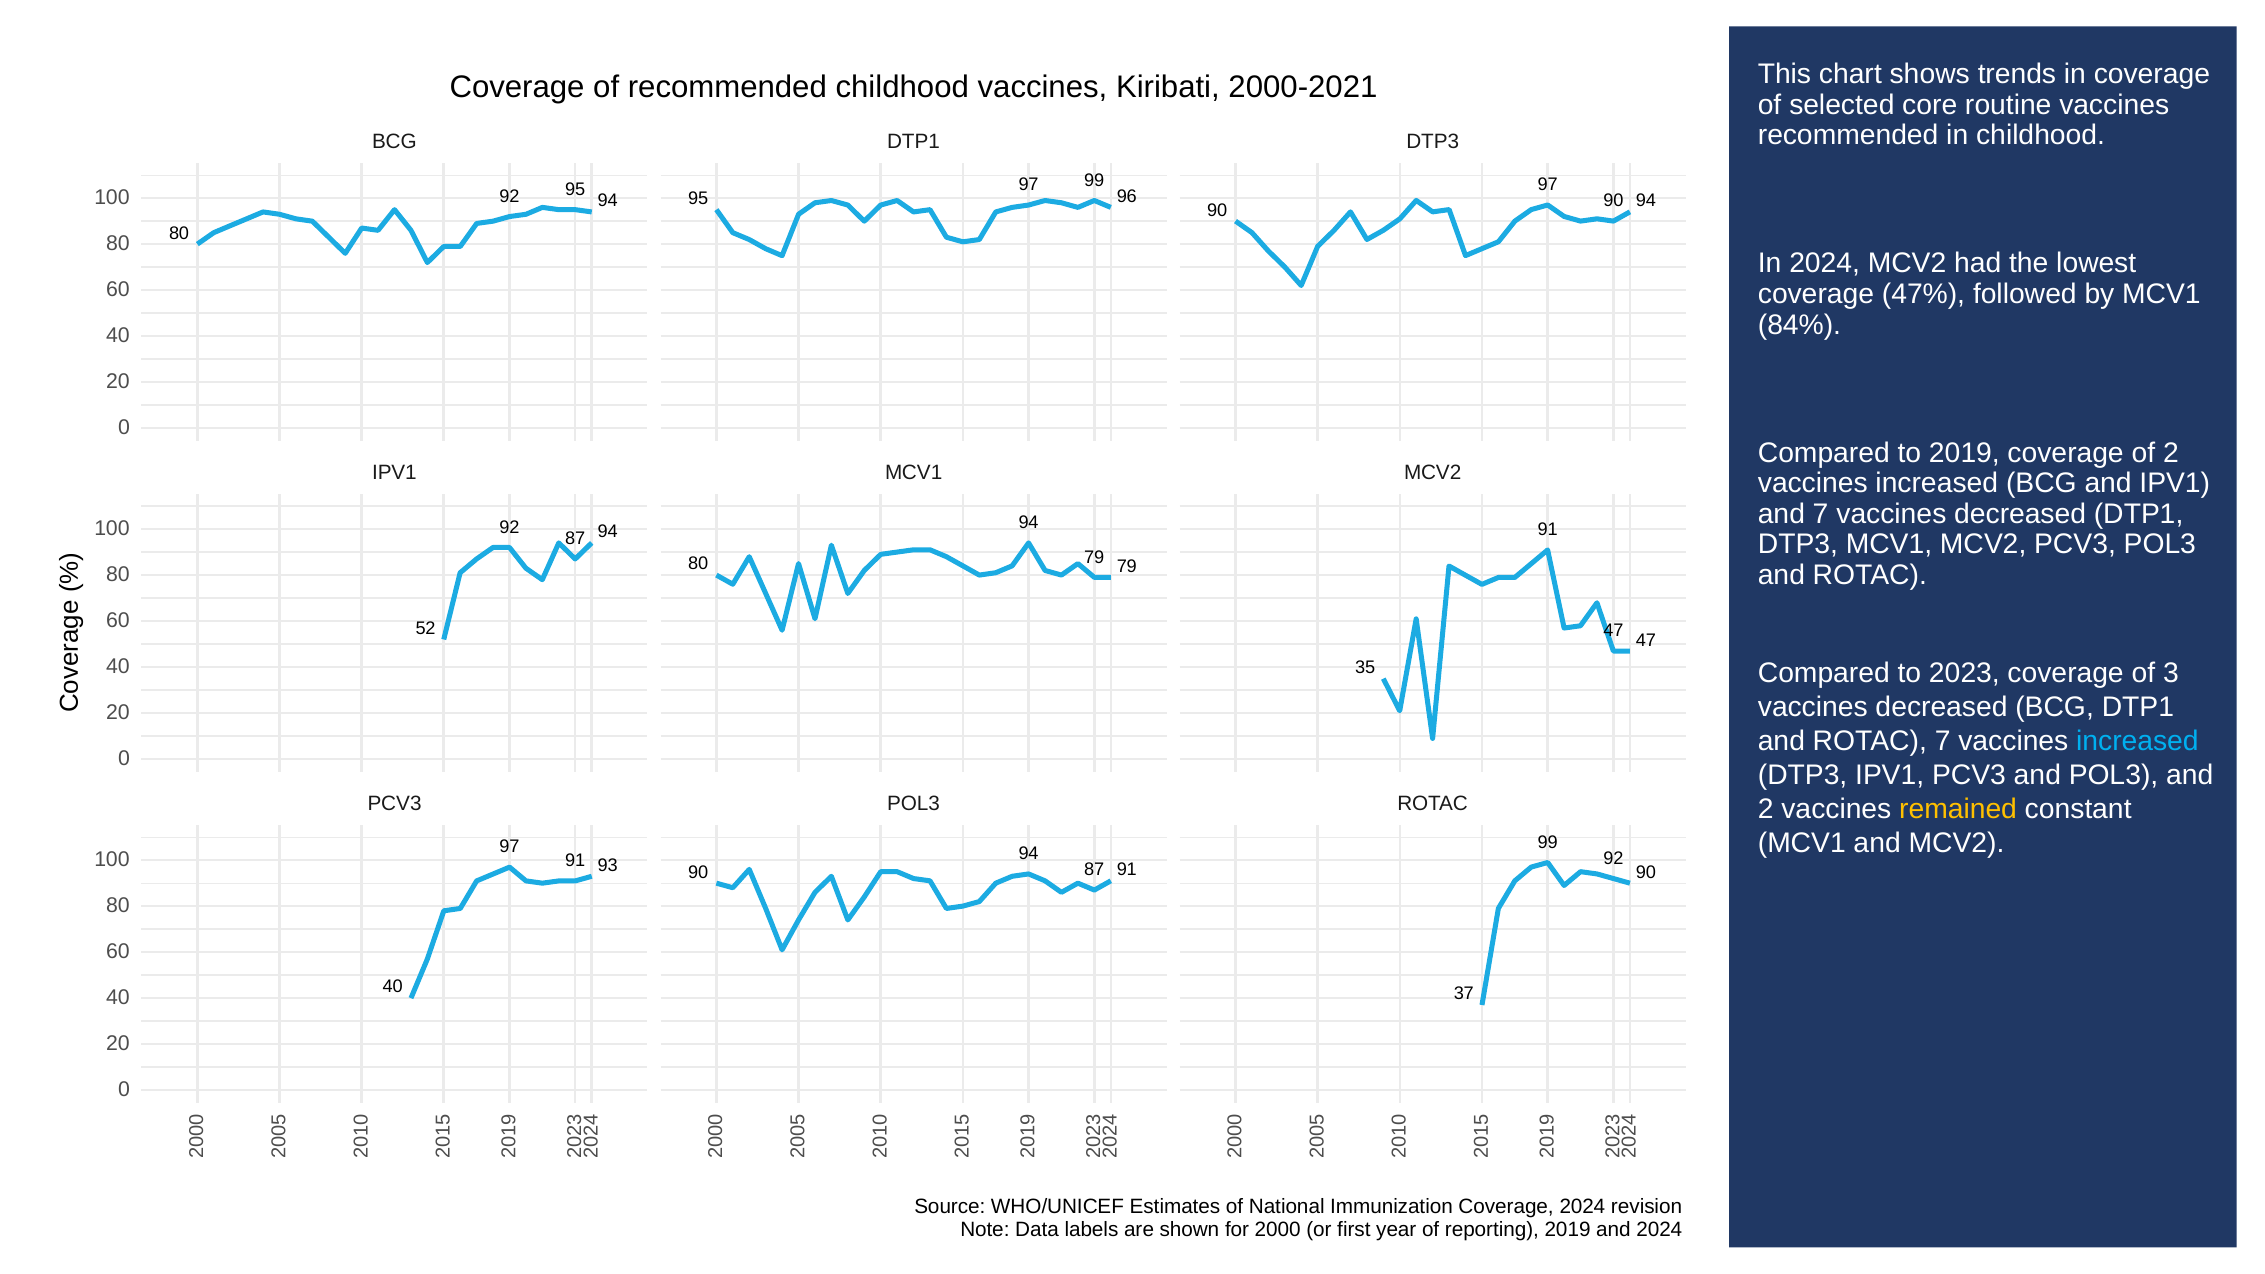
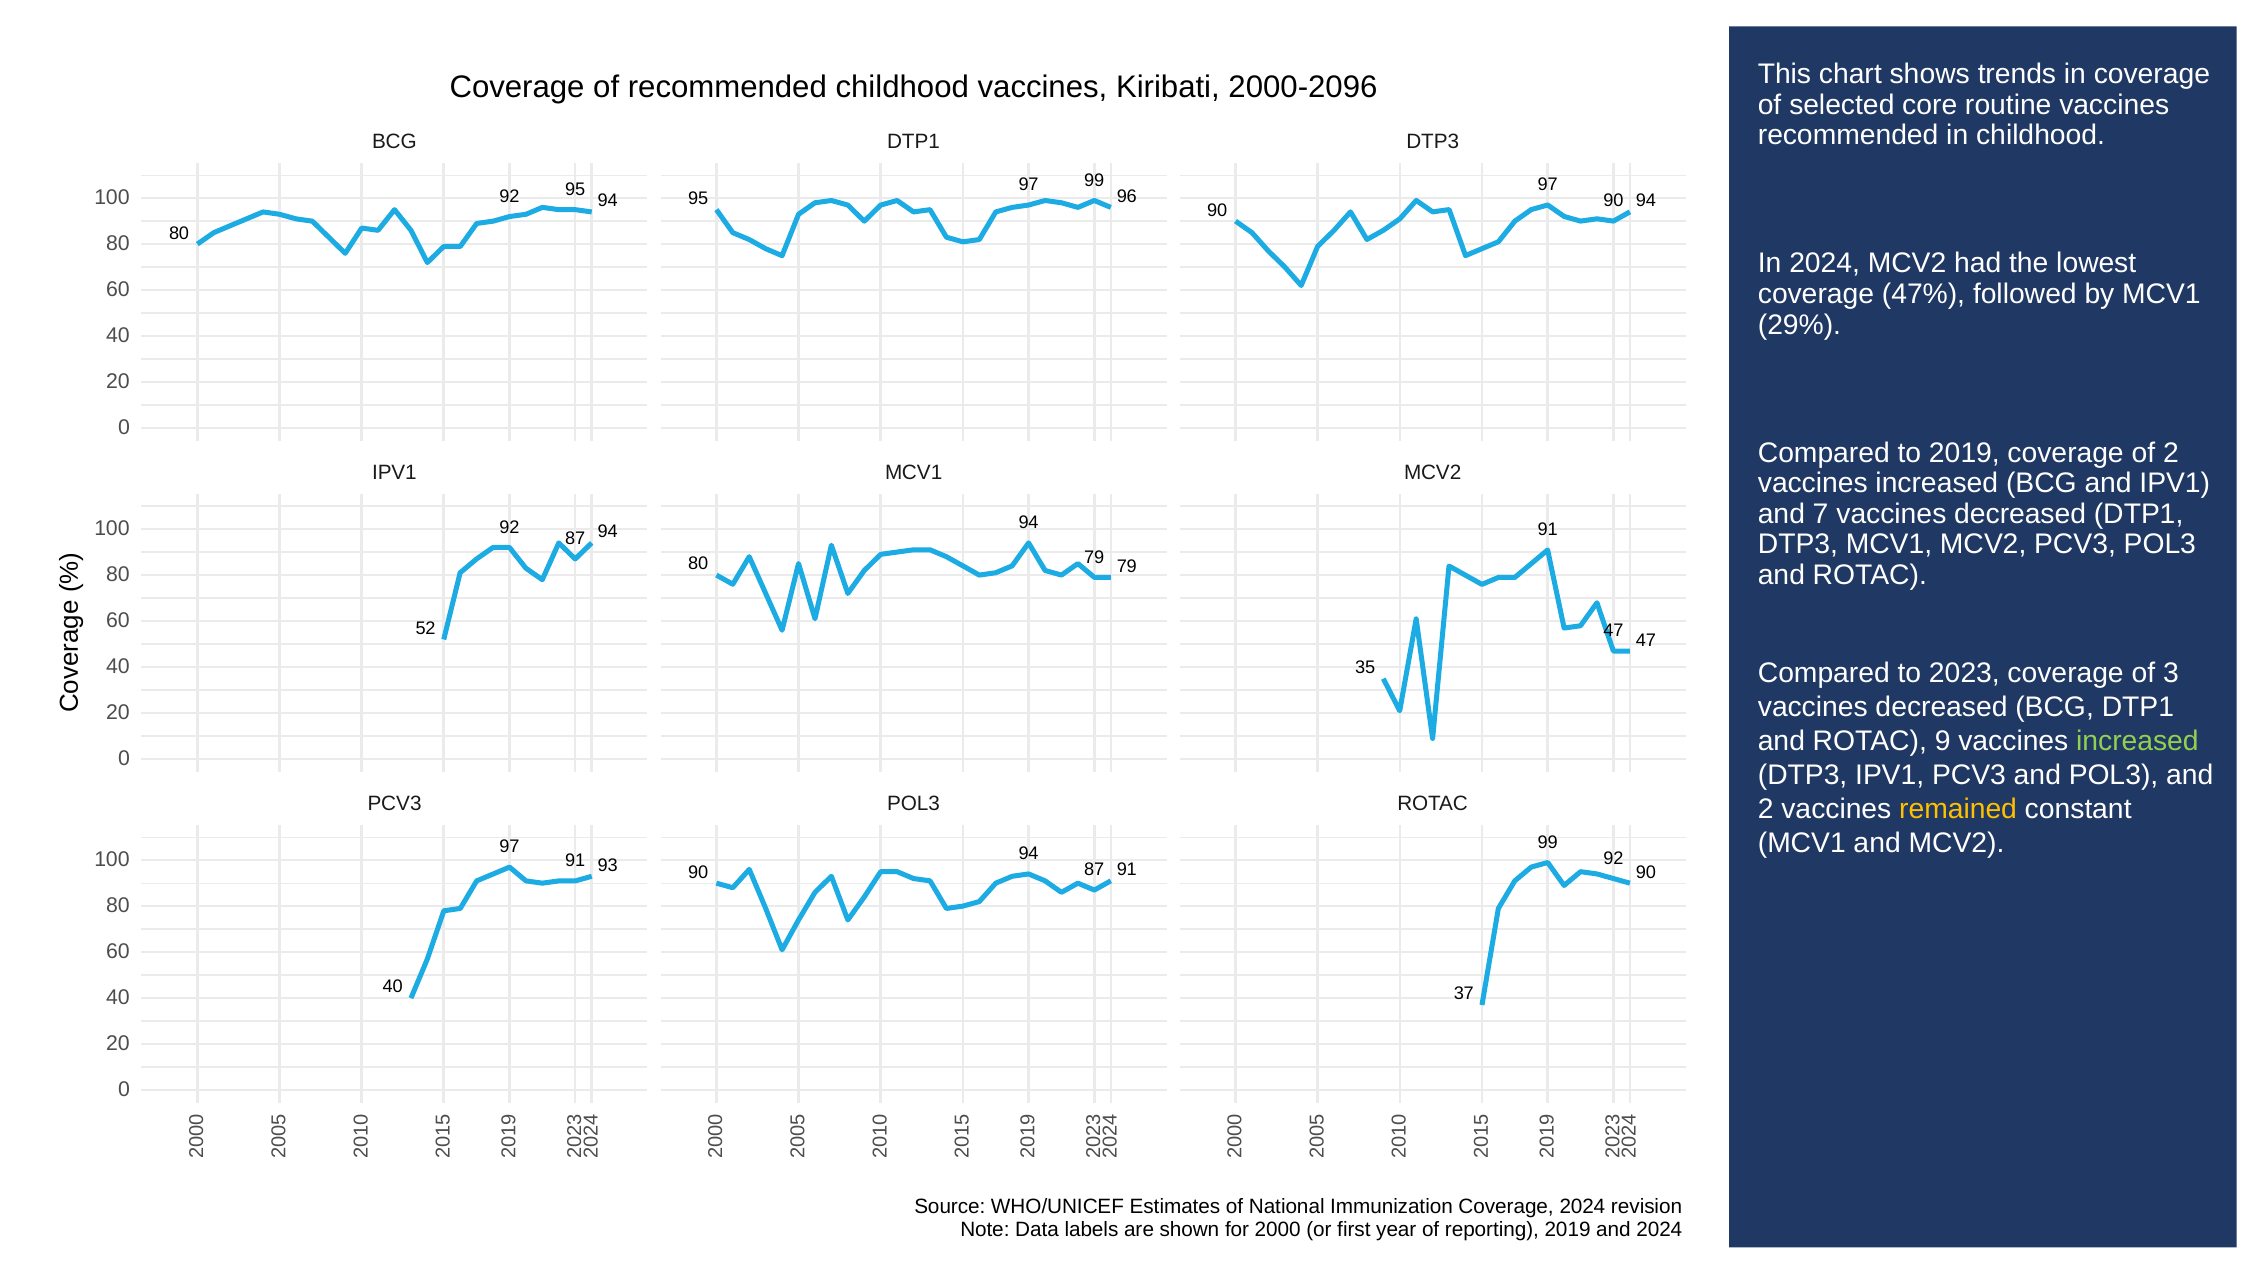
2000-2021: 2000-2021 -> 2000-2096
84%: 84% -> 29%
ROTAC 7: 7 -> 9
increased at (2137, 741) colour: light blue -> light green
